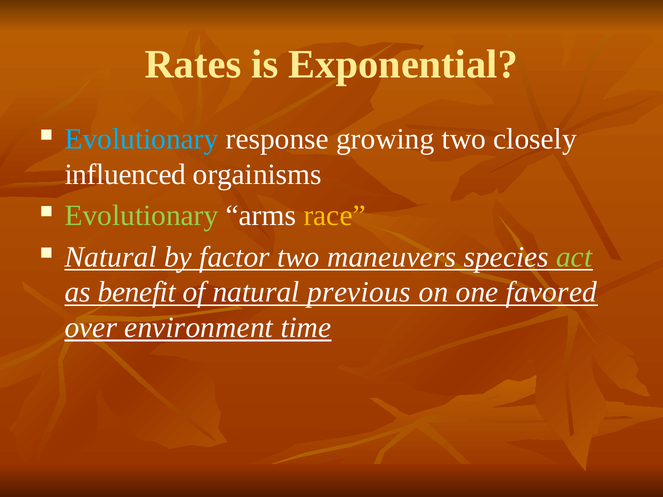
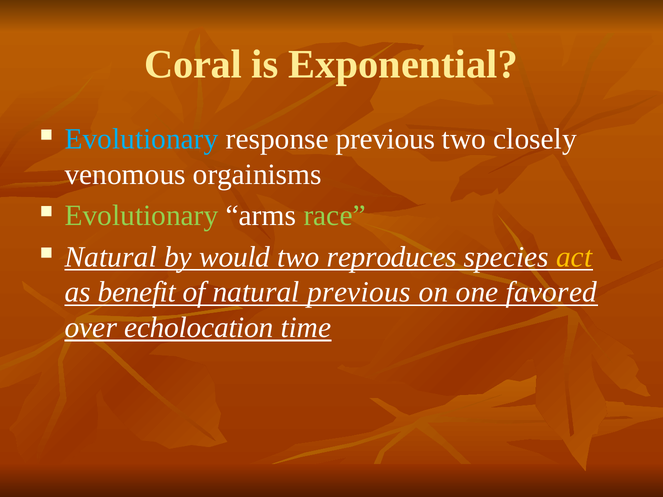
Rates: Rates -> Coral
response growing: growing -> previous
influenced: influenced -> venomous
race colour: yellow -> light green
factor: factor -> would
maneuvers: maneuvers -> reproduces
act colour: light green -> yellow
environment: environment -> echolocation
